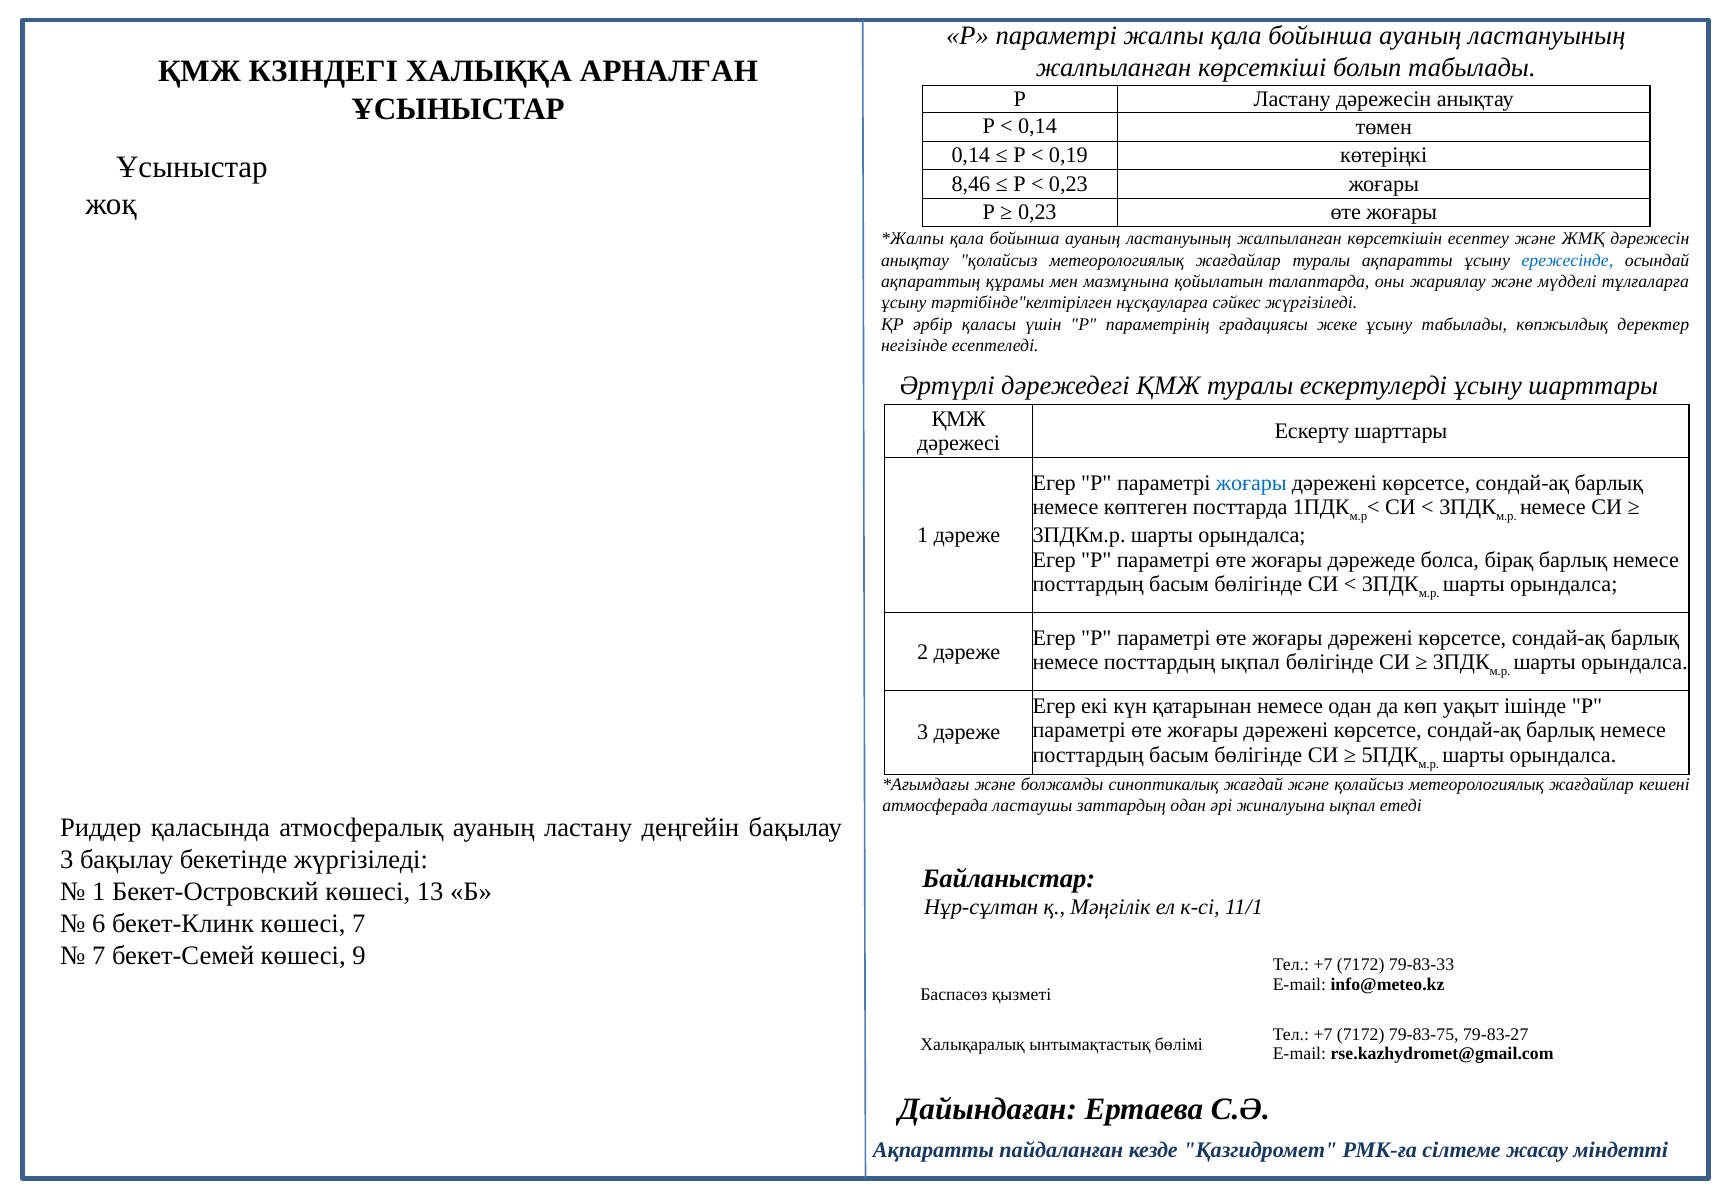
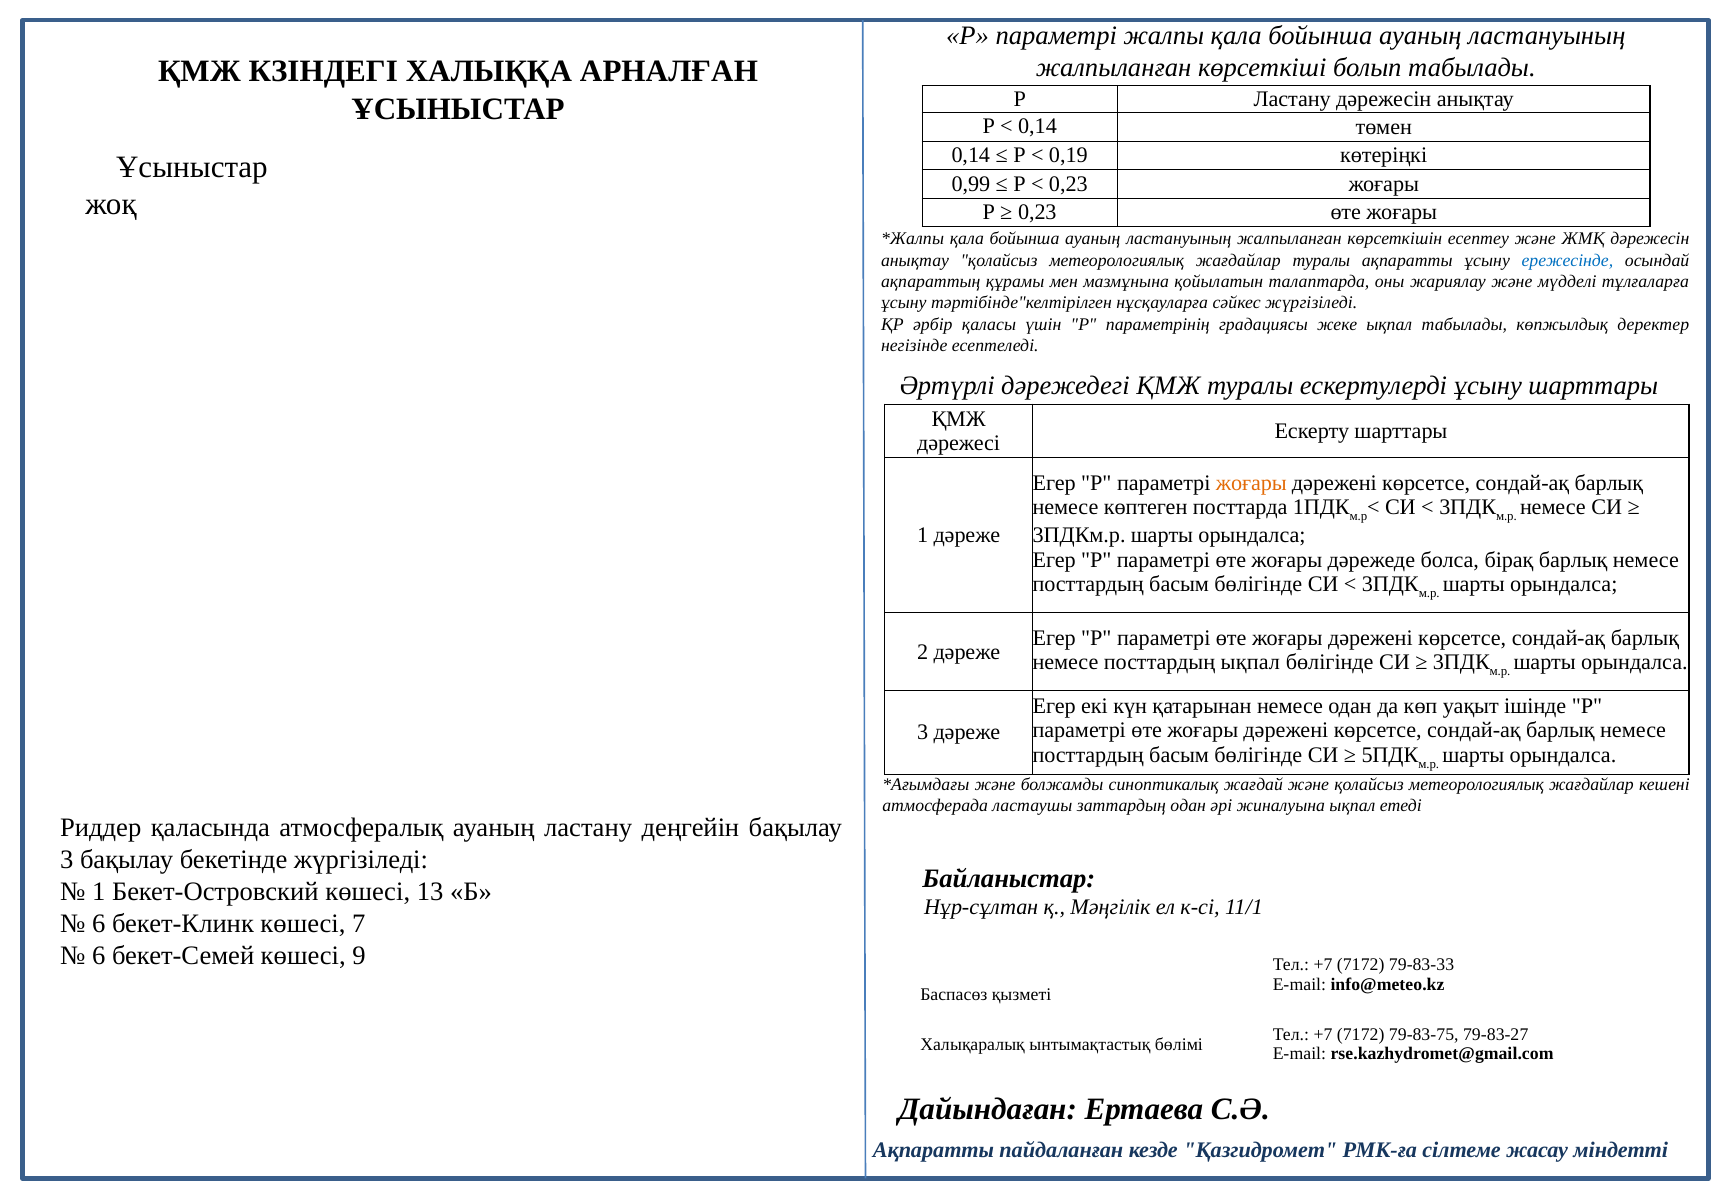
8,46: 8,46 -> 0,99
жеке ұсыну: ұсыну -> ықпал
жоғары at (1251, 483) colour: blue -> orange
7 at (99, 955): 7 -> 6
